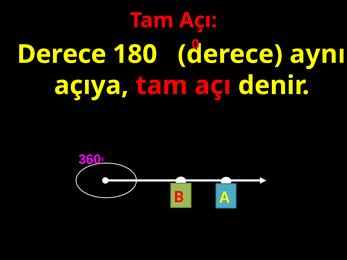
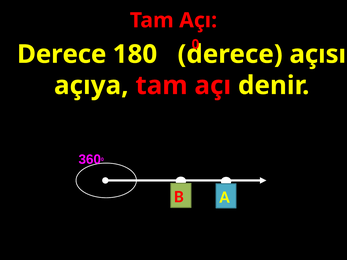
aynı: aynı -> açısı
